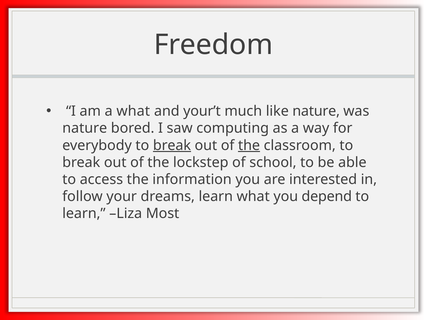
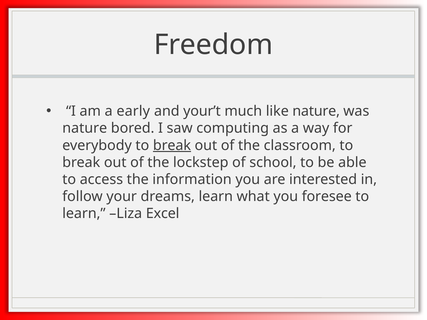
a what: what -> early
the at (249, 145) underline: present -> none
depend: depend -> foresee
Most: Most -> Excel
